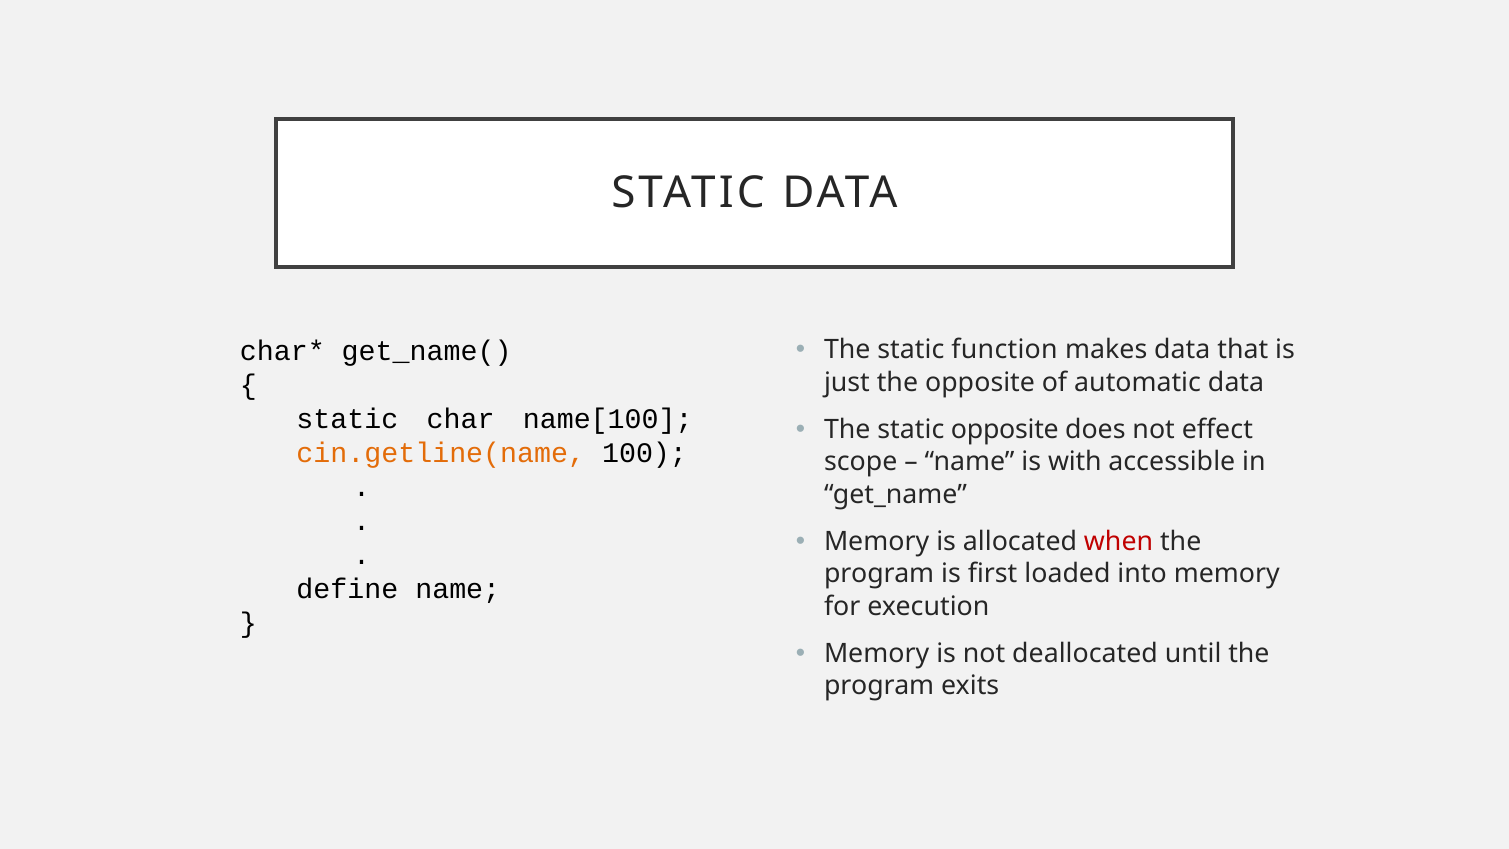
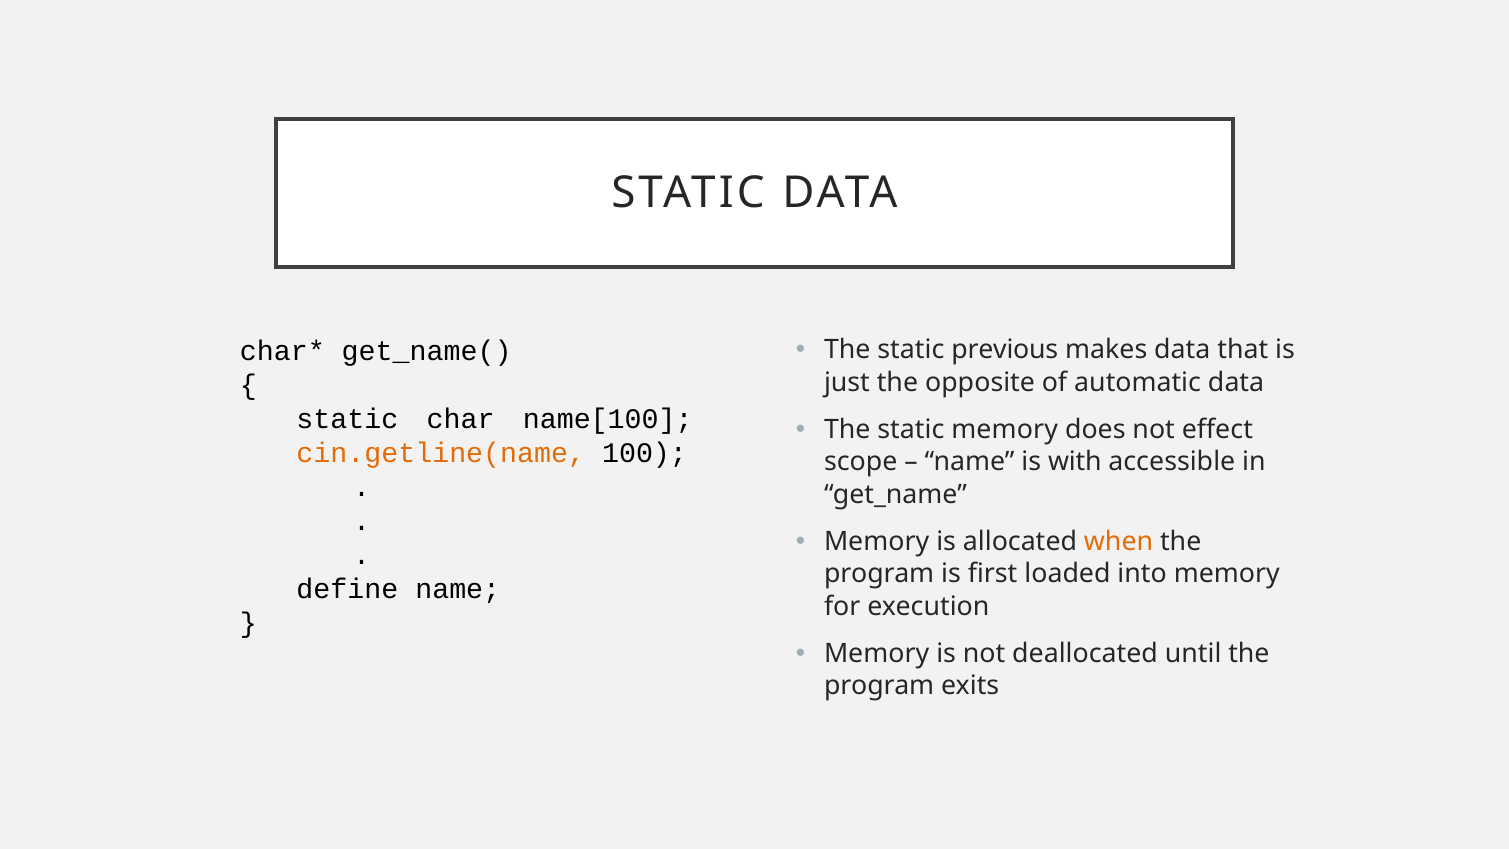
function: function -> previous
static opposite: opposite -> memory
when colour: red -> orange
